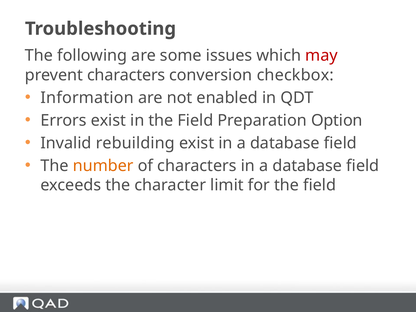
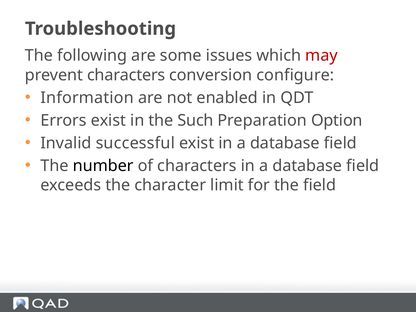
checkbox: checkbox -> configure
in the Field: Field -> Such
rebuilding: rebuilding -> successful
number colour: orange -> black
